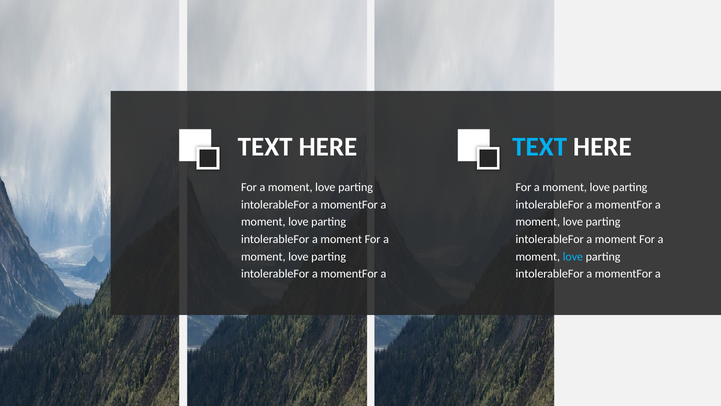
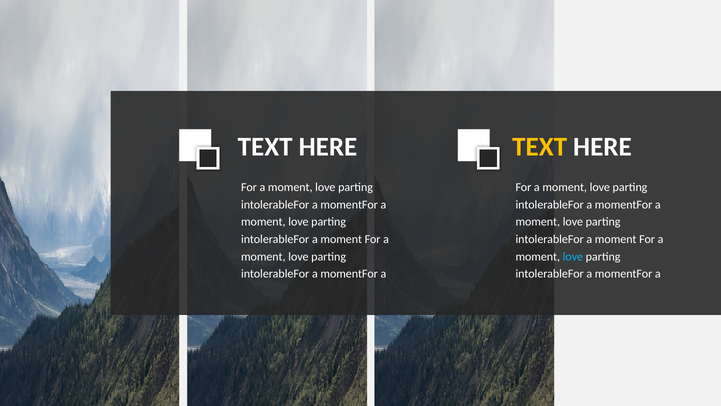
TEXT at (540, 147) colour: light blue -> yellow
